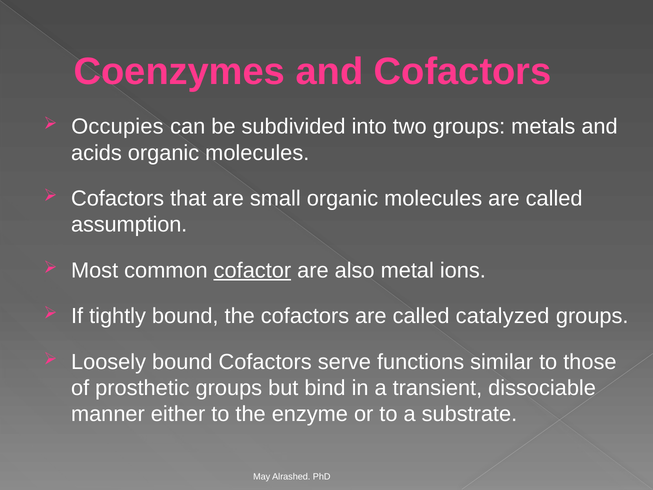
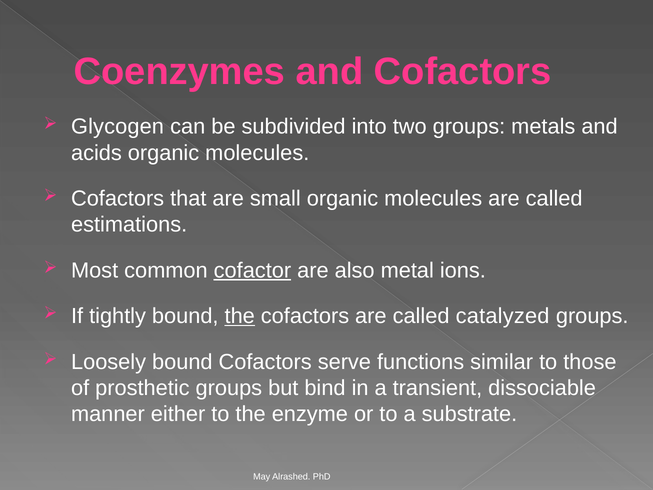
Occupies: Occupies -> Glycogen
assumption: assumption -> estimations
the at (240, 316) underline: none -> present
